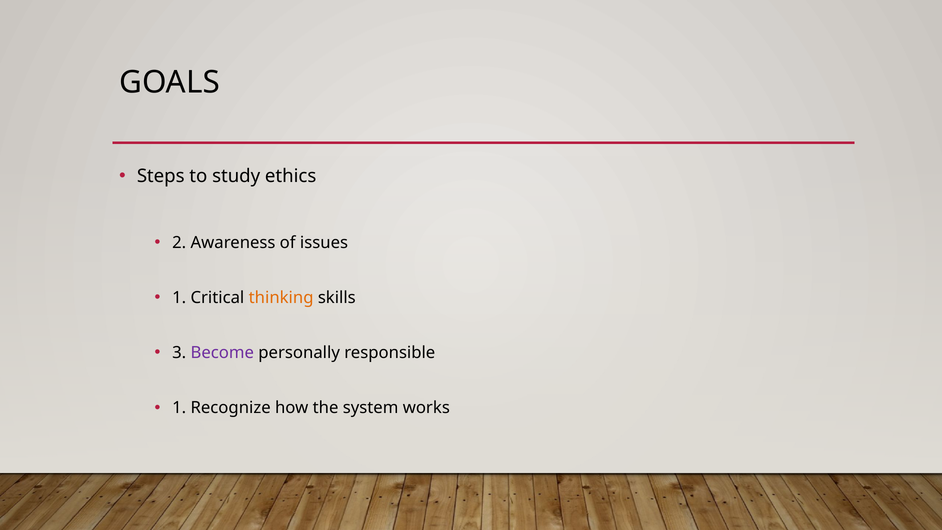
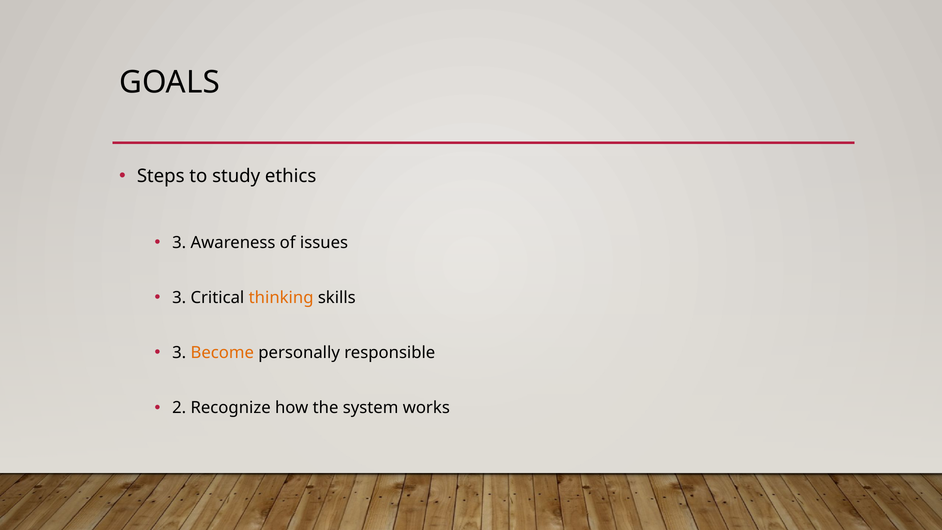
2 at (179, 243): 2 -> 3
1 at (179, 298): 1 -> 3
Become colour: purple -> orange
1 at (179, 408): 1 -> 2
